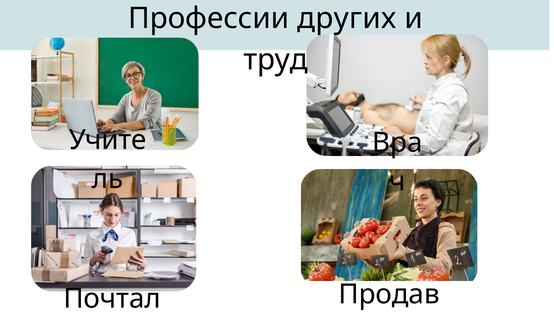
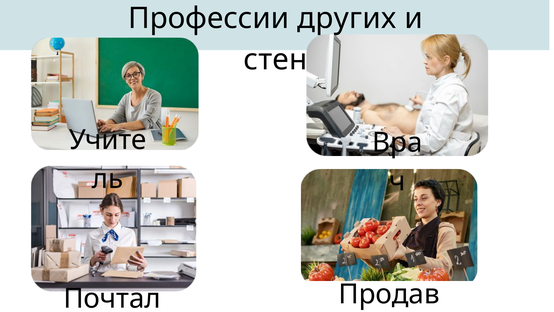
труд: труд -> стен
